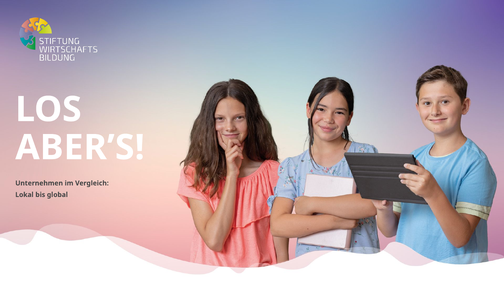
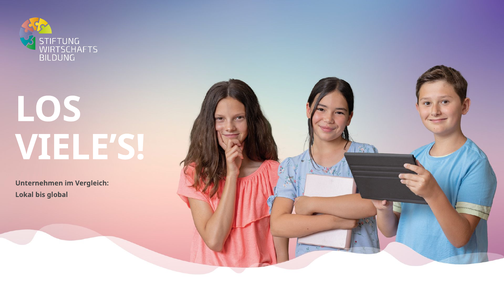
ABER’S: ABER’S -> VIELE’S
